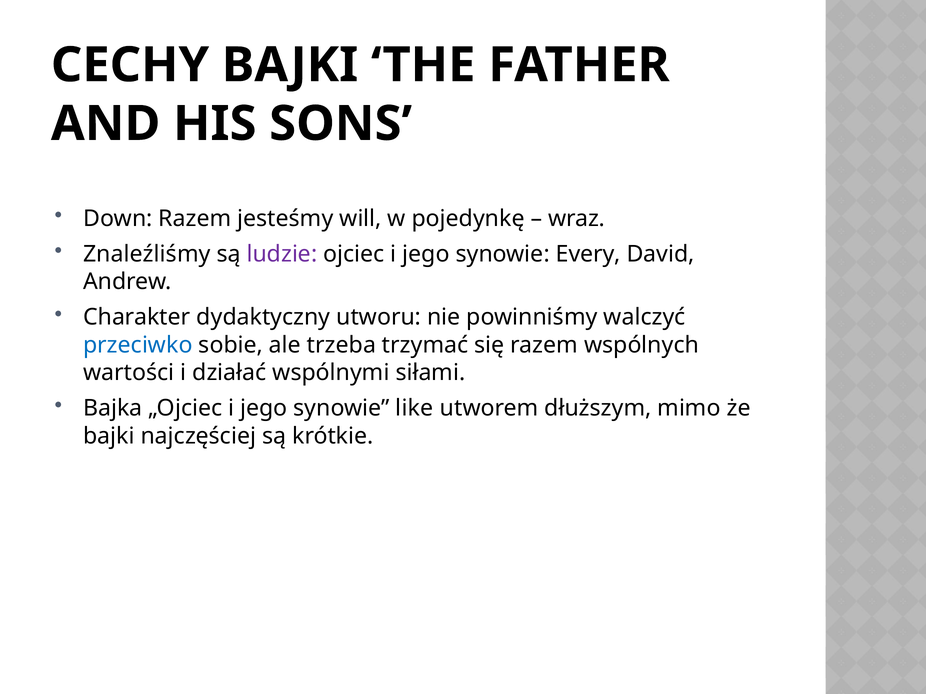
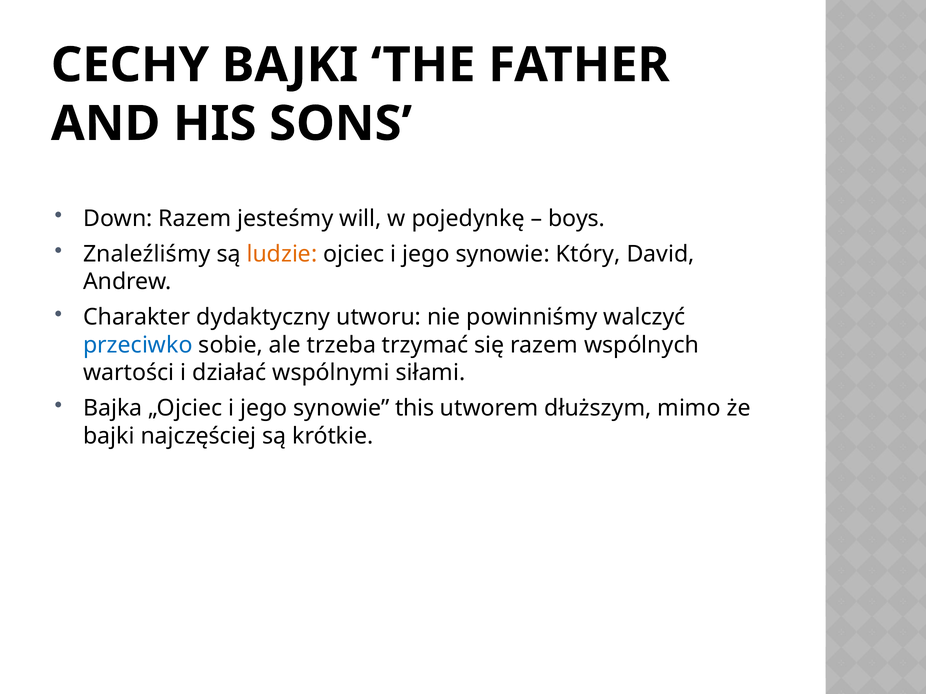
wraz: wraz -> boys
ludzie colour: purple -> orange
Every: Every -> Który
like: like -> this
